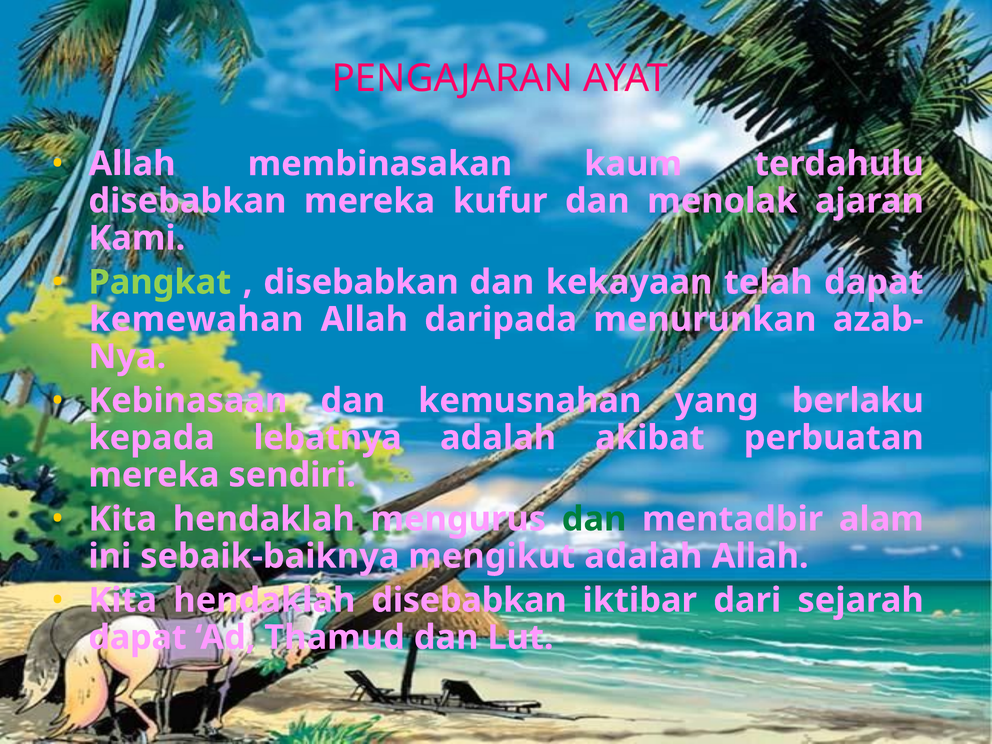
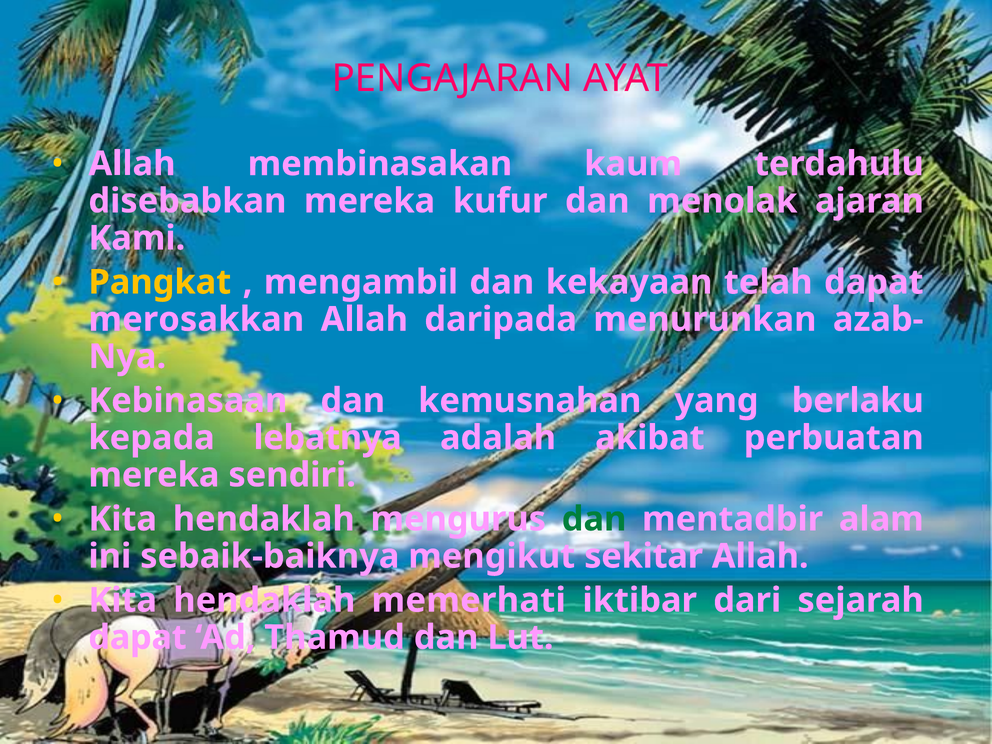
Pangkat colour: light green -> yellow
disebabkan at (361, 282): disebabkan -> mengambil
kemewahan: kemewahan -> merosakkan
mengikut adalah: adalah -> sekitar
hendaklah disebabkan: disebabkan -> memerhati
